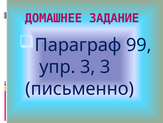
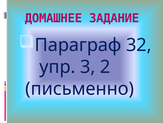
99: 99 -> 32
3 3: 3 -> 2
